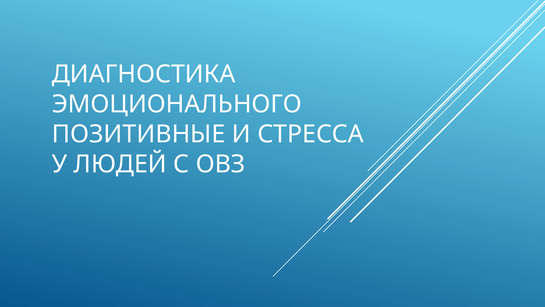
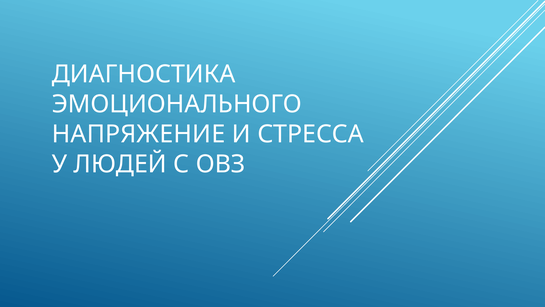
ПОЗИТИВНЫЕ: ПОЗИТИВНЫЕ -> НАПРЯЖЕНИЕ
